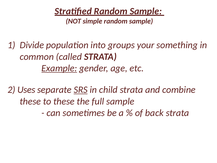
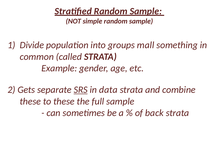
your: your -> mall
Example underline: present -> none
Uses: Uses -> Gets
child: child -> data
